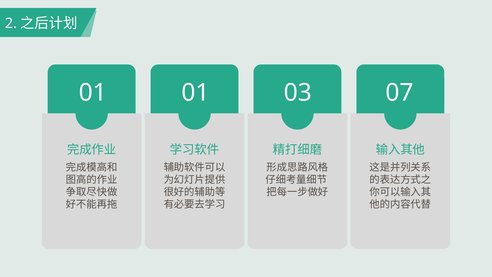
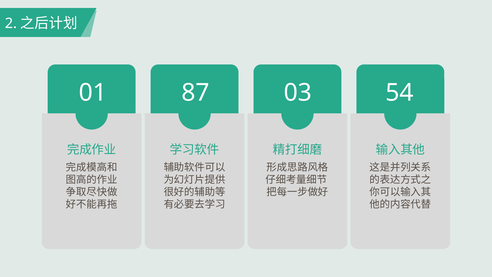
01 01: 01 -> 87
07: 07 -> 54
